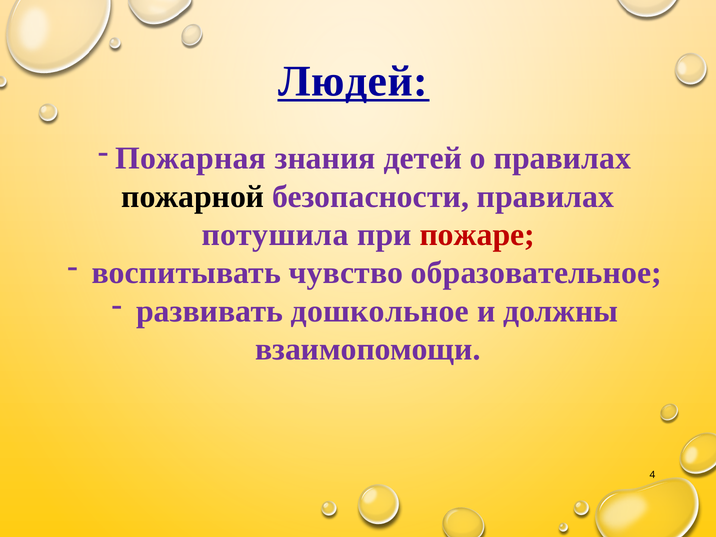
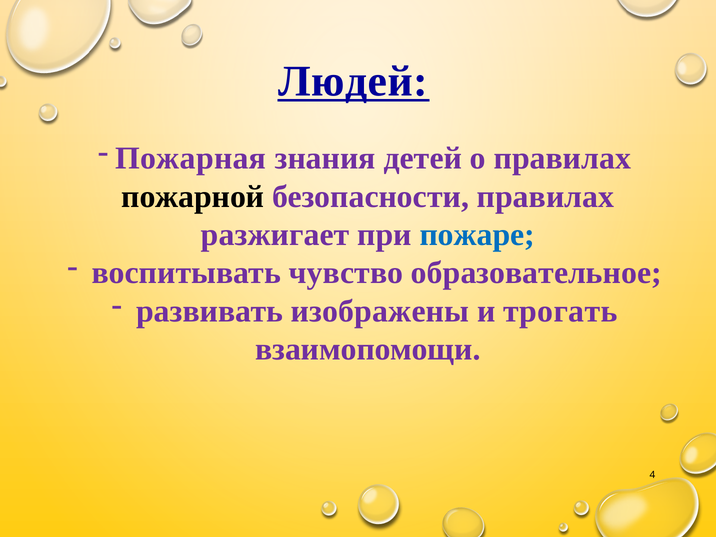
потушила: потушила -> разжигает
пожаре colour: red -> blue
дошкольное: дошкольное -> изображены
должны: должны -> трогать
